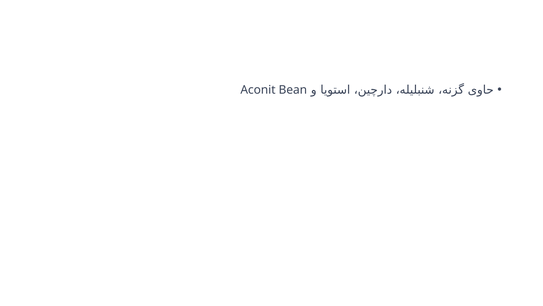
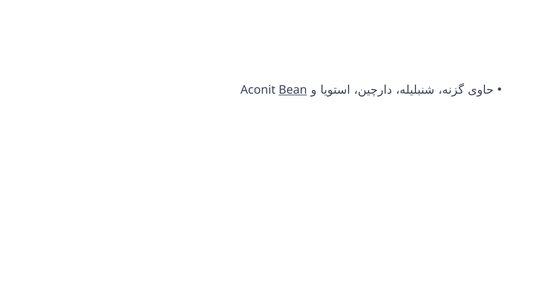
Bean underline: none -> present
